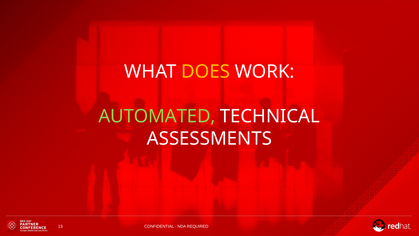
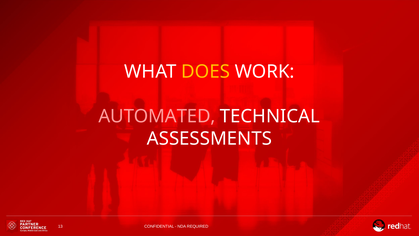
AUTOMATED colour: light green -> pink
